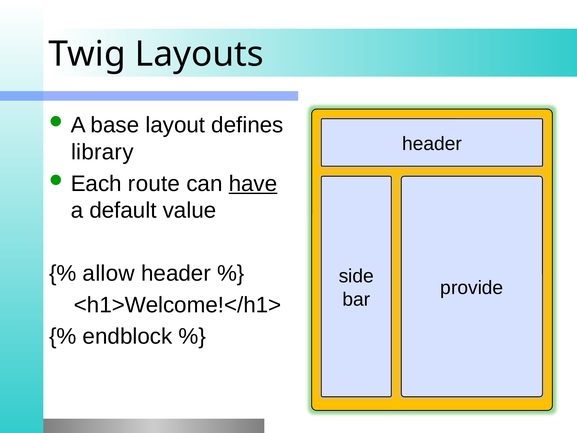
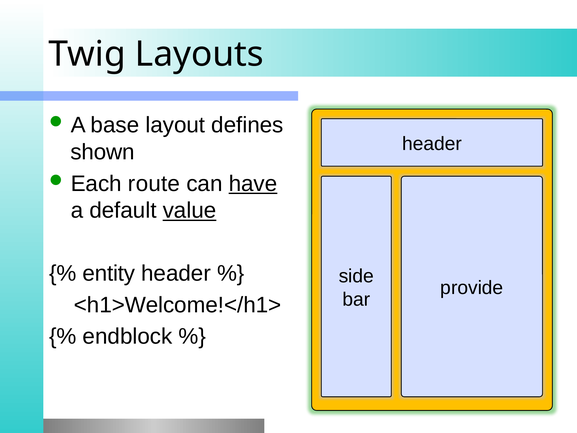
library: library -> shown
value underline: none -> present
allow: allow -> entity
